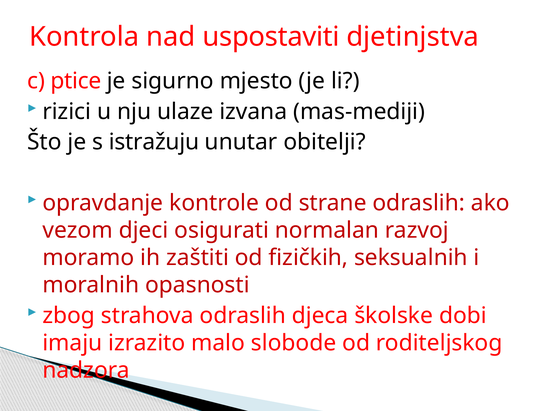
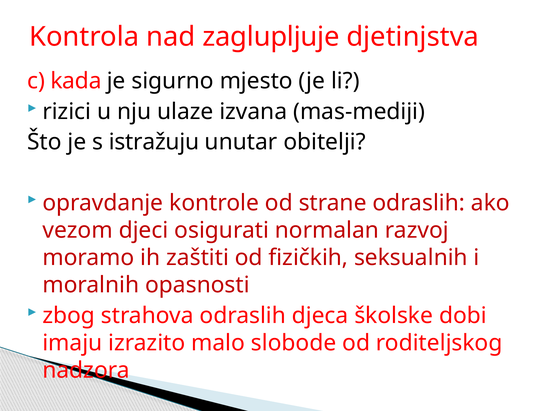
uspostaviti: uspostaviti -> zaglupljuje
ptice: ptice -> kada
